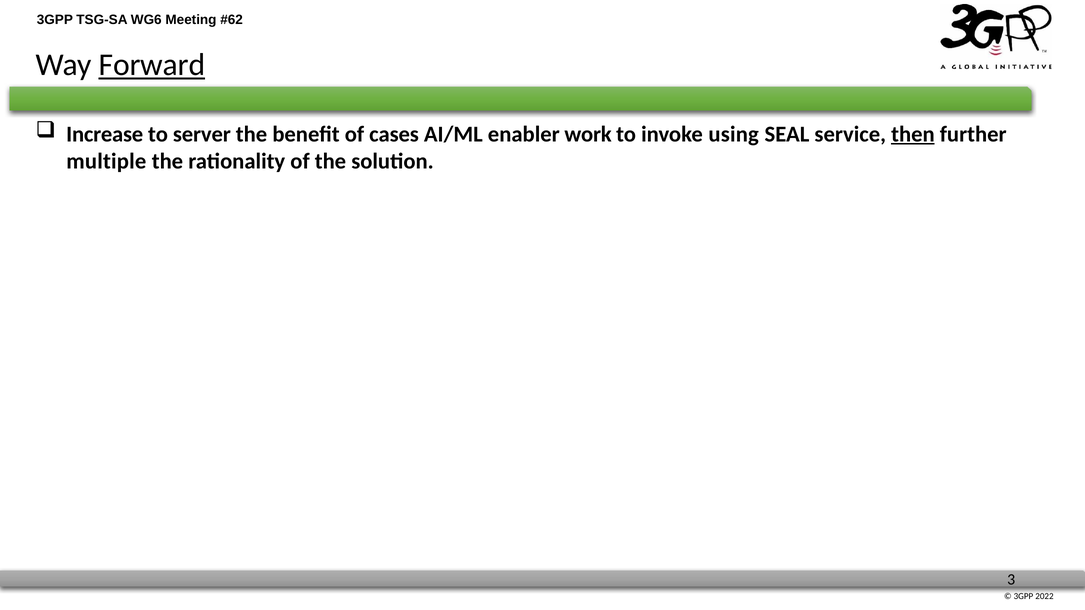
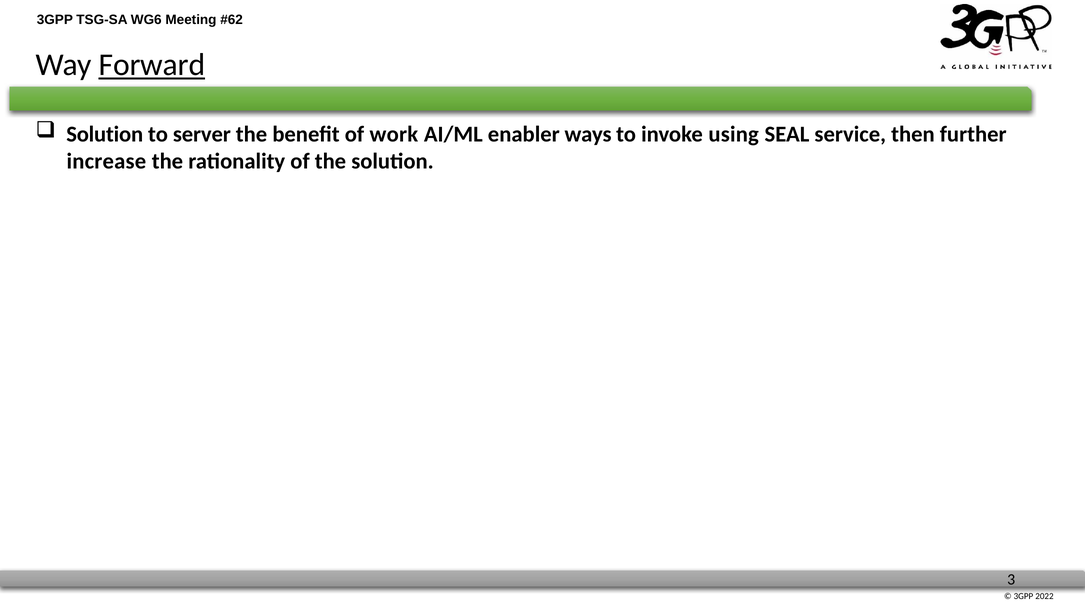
Increase at (105, 134): Increase -> Solution
cases: cases -> work
work: work -> ways
then underline: present -> none
multiple: multiple -> increase
